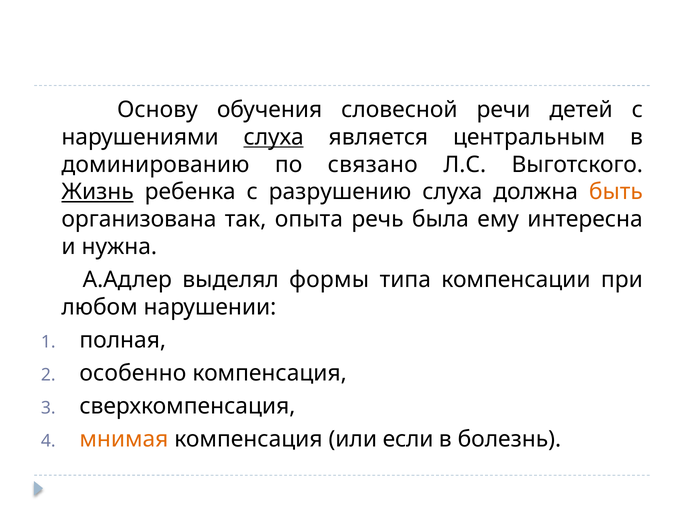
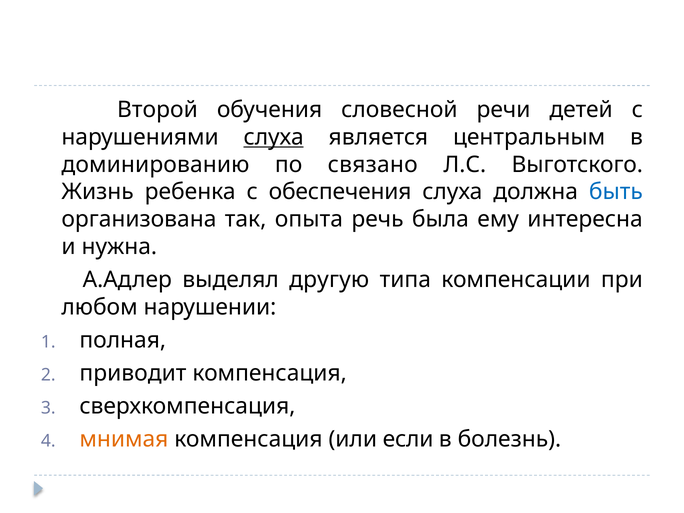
Основу: Основу -> Второй
Жизнь underline: present -> none
разрушению: разрушению -> обеспечения
быть colour: orange -> blue
формы: формы -> другую
особенно: особенно -> приводит
